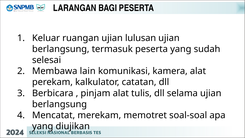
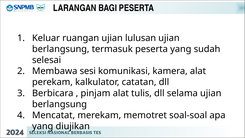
lain: lain -> sesi
